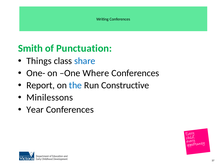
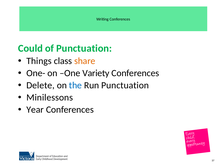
Smith: Smith -> Could
share colour: blue -> orange
Where: Where -> Variety
Report: Report -> Delete
Run Constructive: Constructive -> Punctuation
